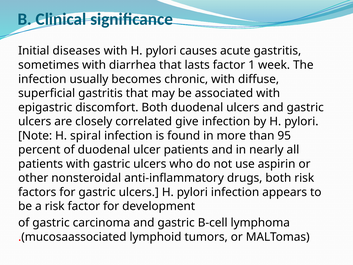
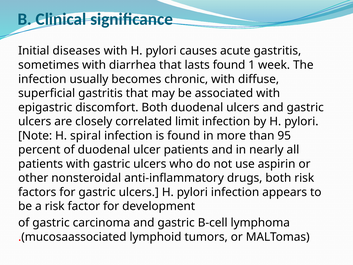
lasts factor: factor -> found
give: give -> limit
